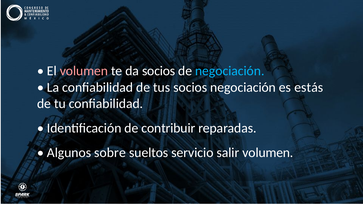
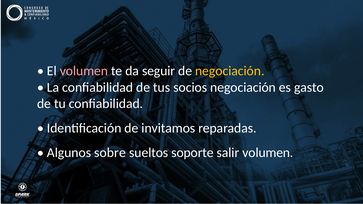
da socios: socios -> seguir
negociación at (230, 71) colour: light blue -> yellow
estás: estás -> gasto
contribuir: contribuir -> invitamos
servicio: servicio -> soporte
